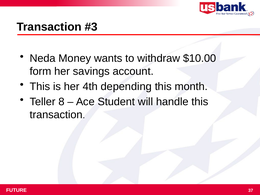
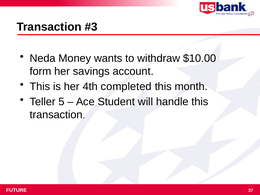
depending: depending -> completed
8: 8 -> 5
